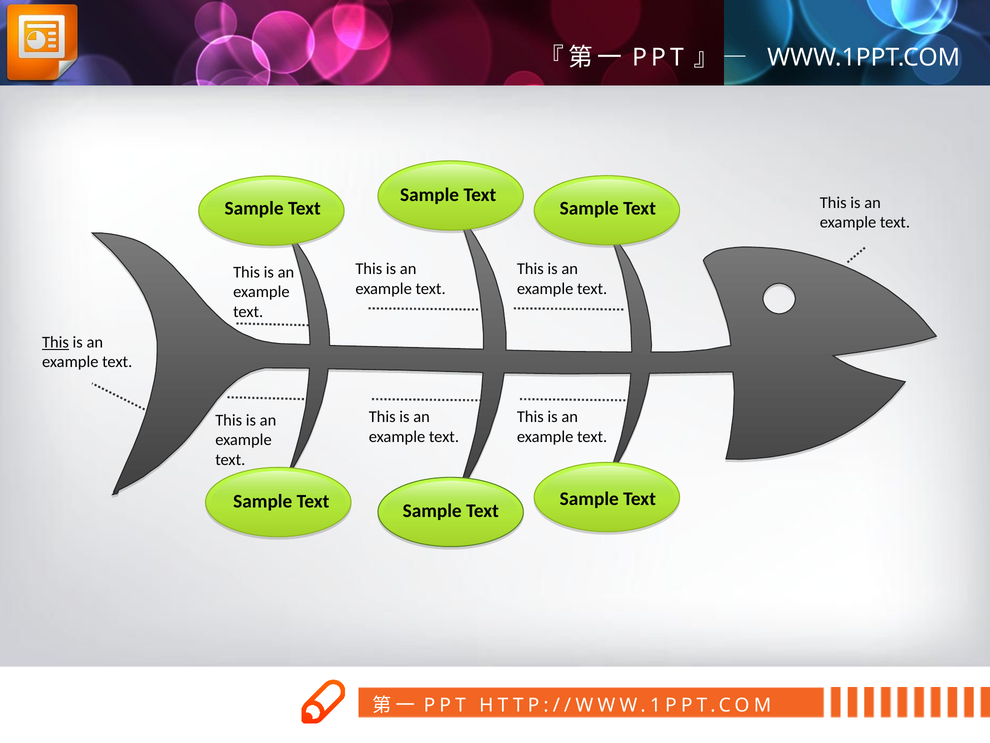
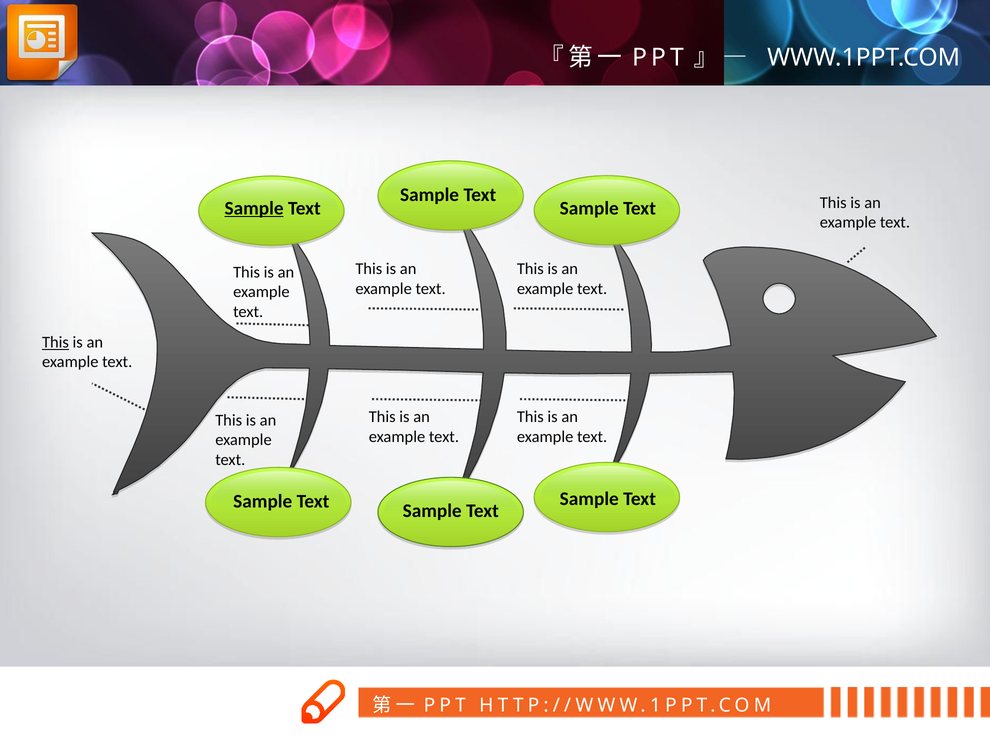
Sample at (254, 208) underline: none -> present
